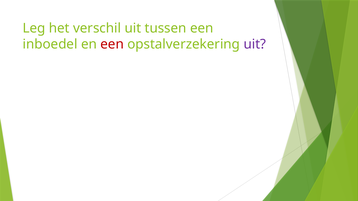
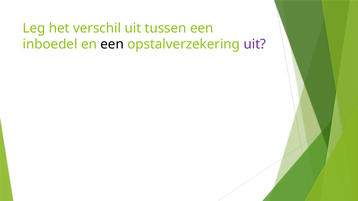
een at (112, 44) colour: red -> black
